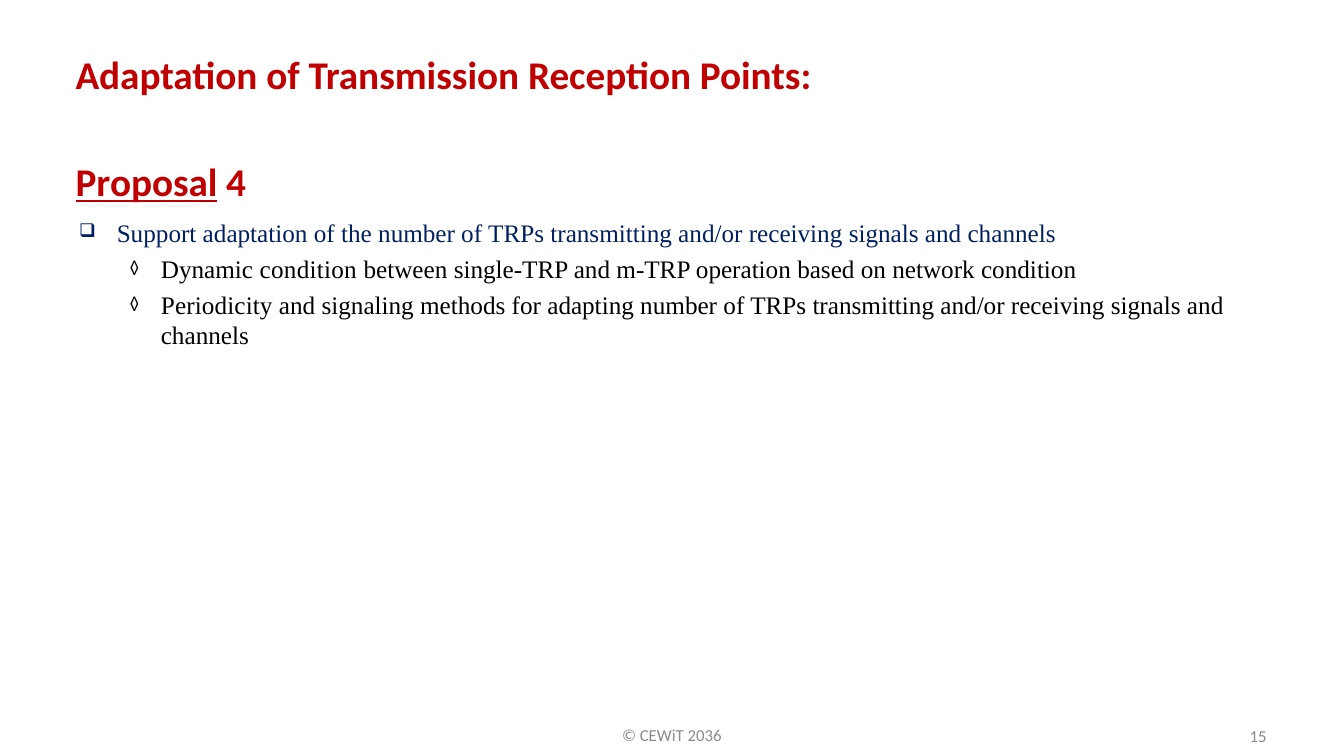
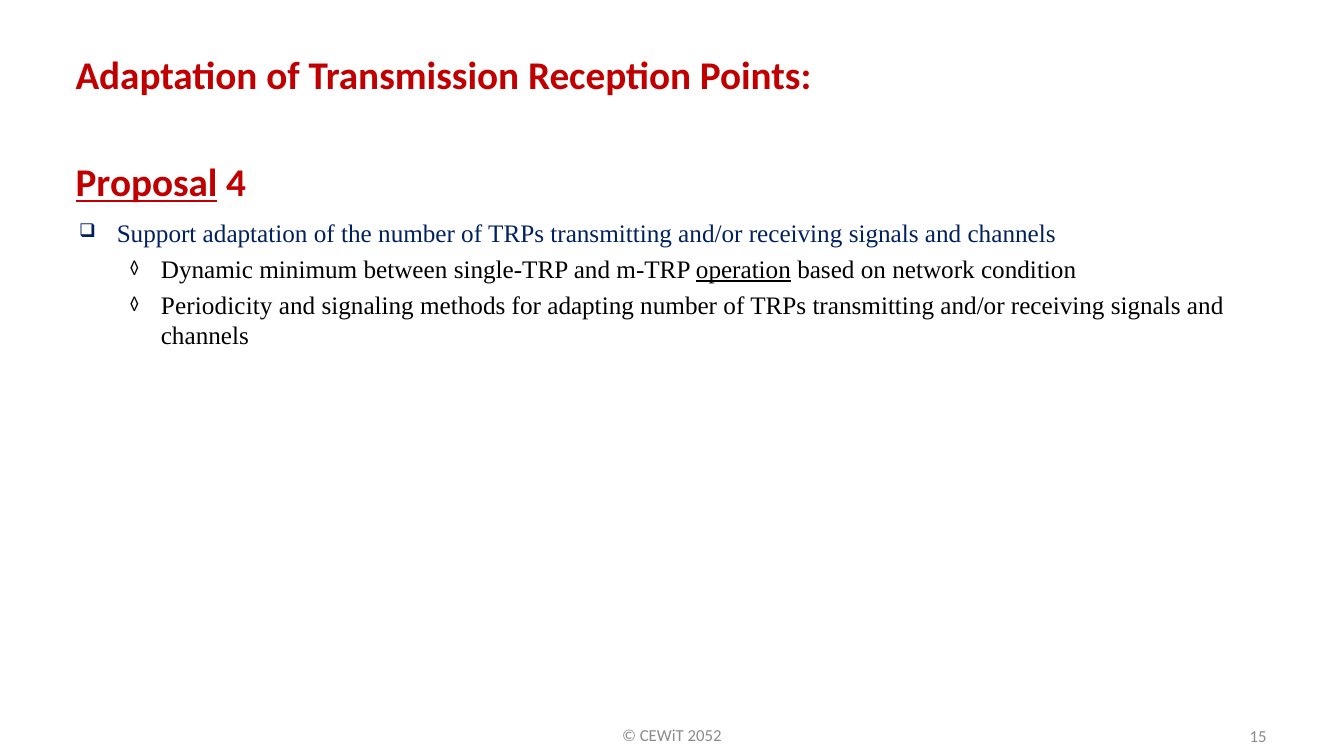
Dynamic condition: condition -> minimum
operation underline: none -> present
2036: 2036 -> 2052
